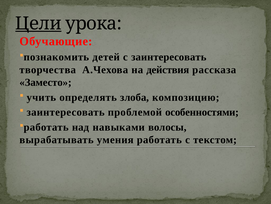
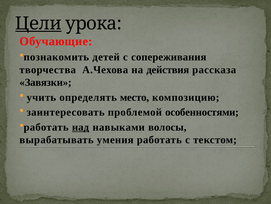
с заинтересовать: заинтересовать -> сопереживания
Заместо: Заместо -> Завязки
злоба: злоба -> место
над underline: none -> present
